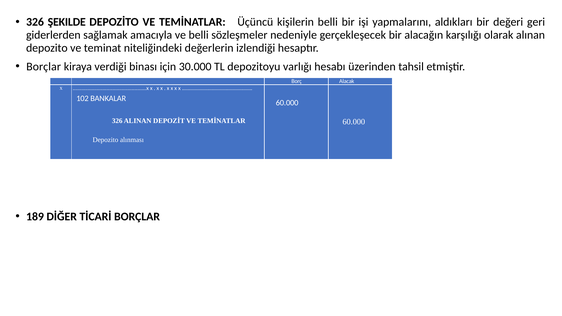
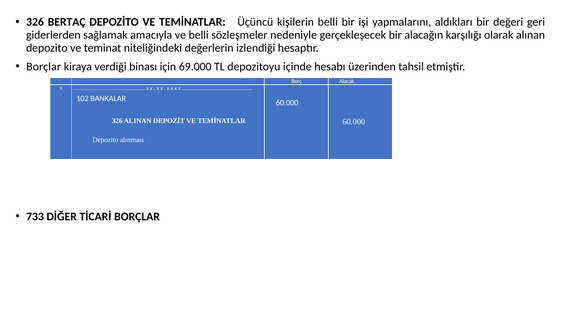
ŞEKILDE: ŞEKILDE -> BERTAÇ
30.000: 30.000 -> 69.000
varlığı: varlığı -> içinde
189: 189 -> 733
